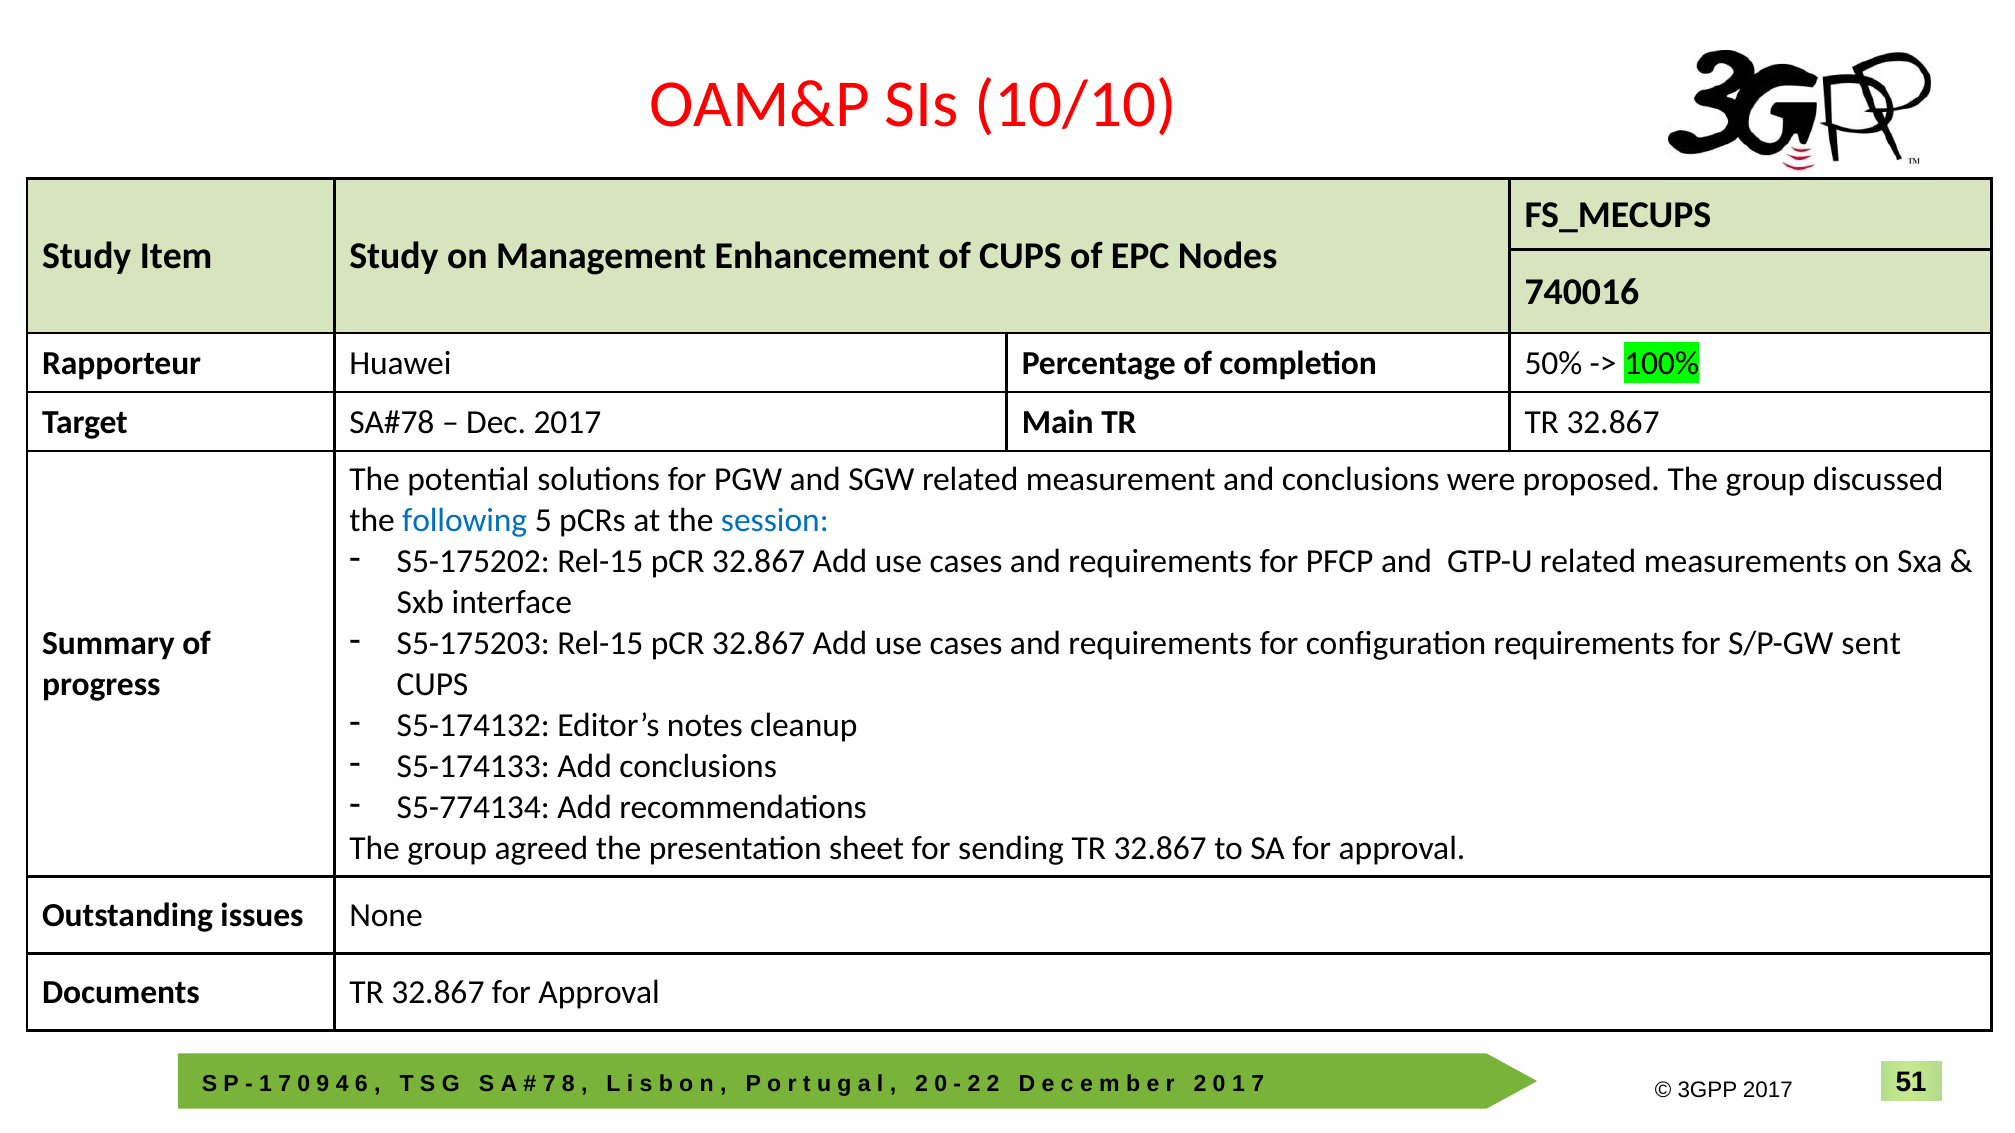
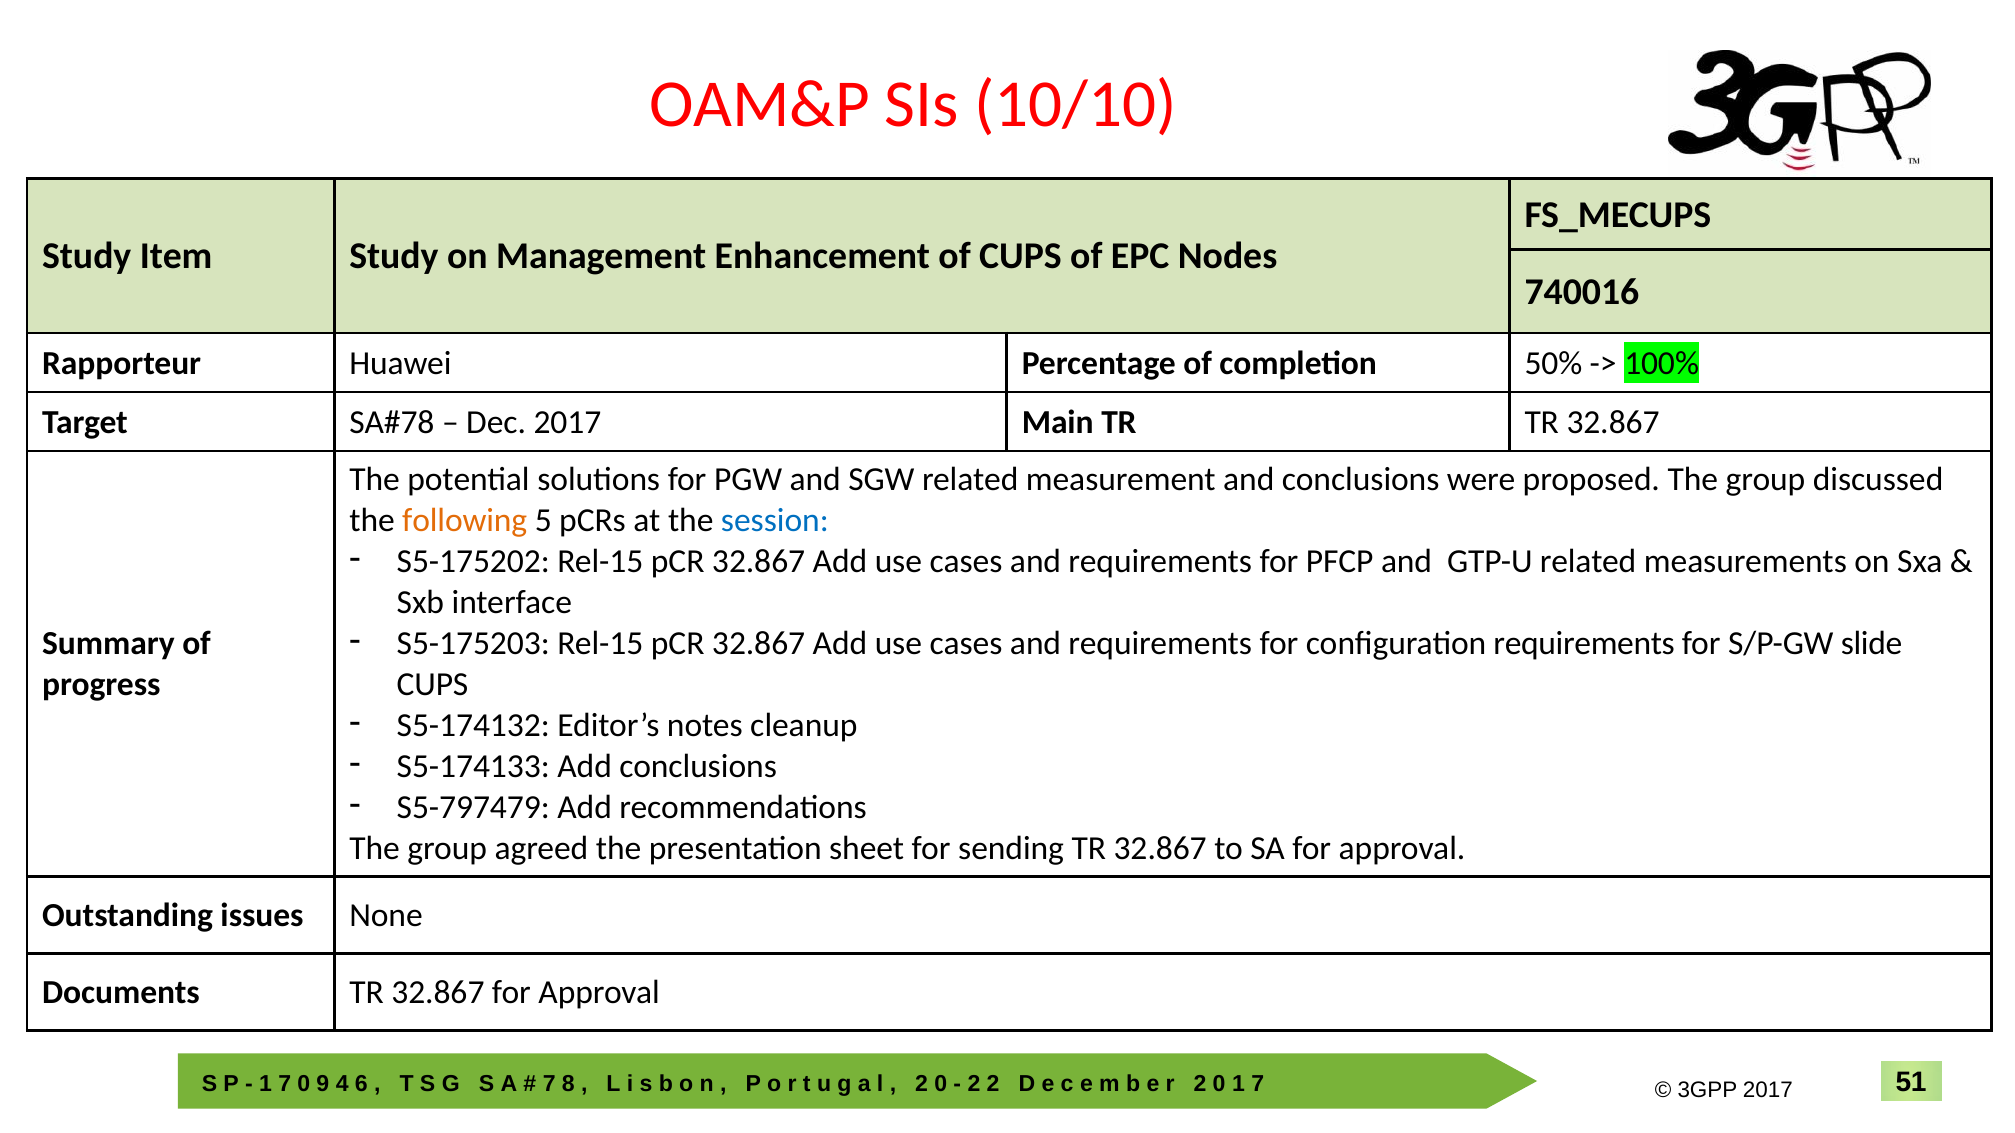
following colour: blue -> orange
sent: sent -> slide
S5-774134: S5-774134 -> S5-797479
